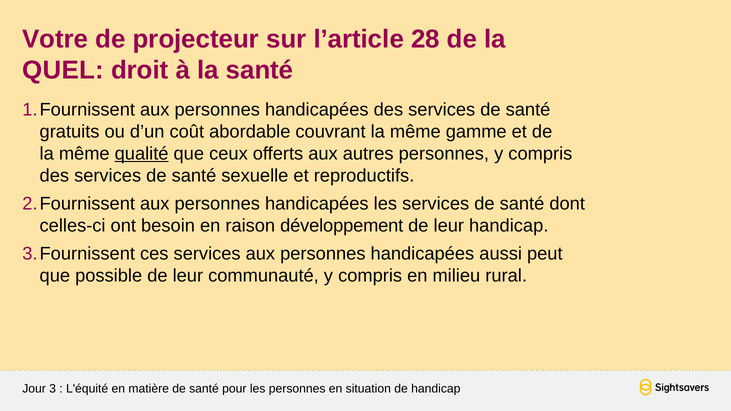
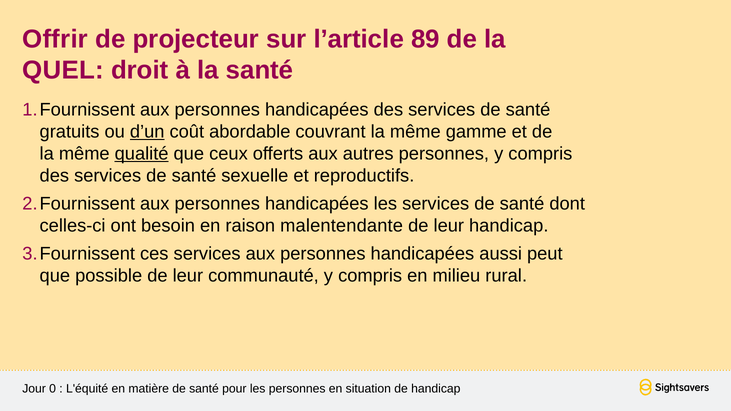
Votre: Votre -> Offrir
28: 28 -> 89
d’un underline: none -> present
développement: développement -> malentendante
3: 3 -> 0
